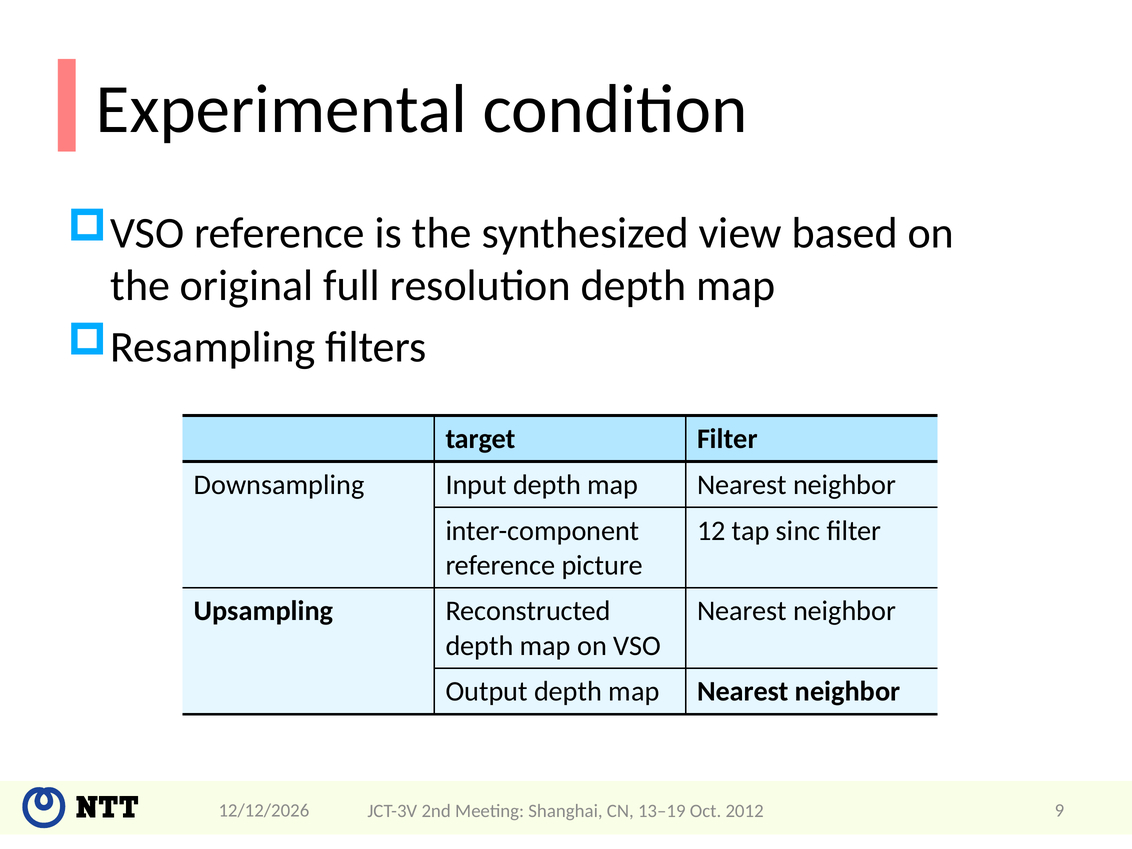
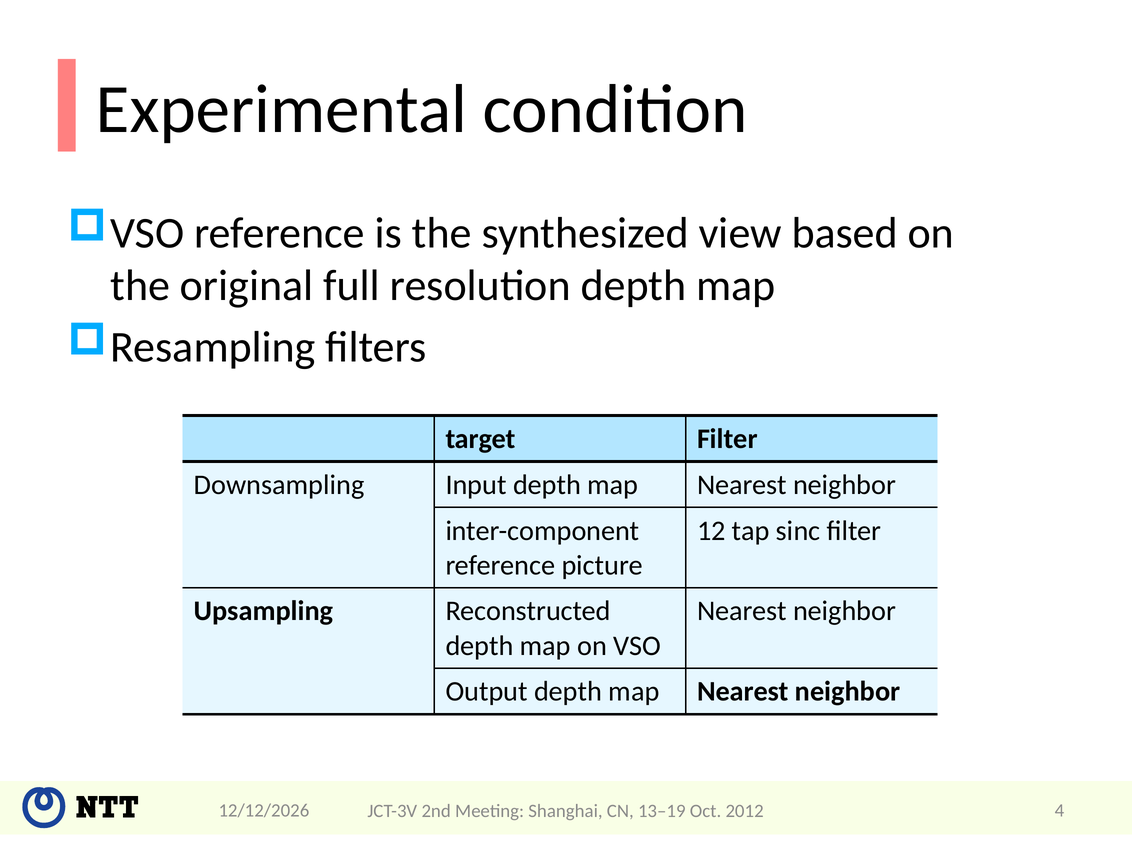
9: 9 -> 4
